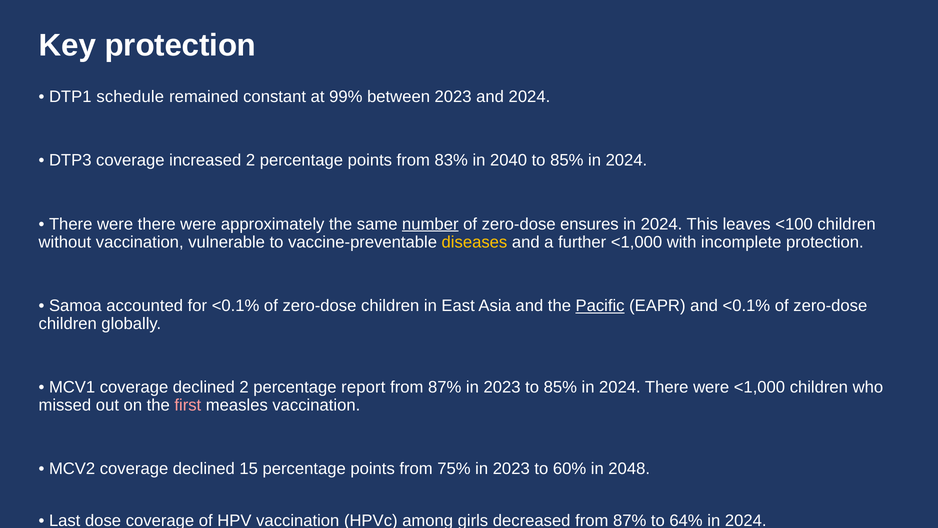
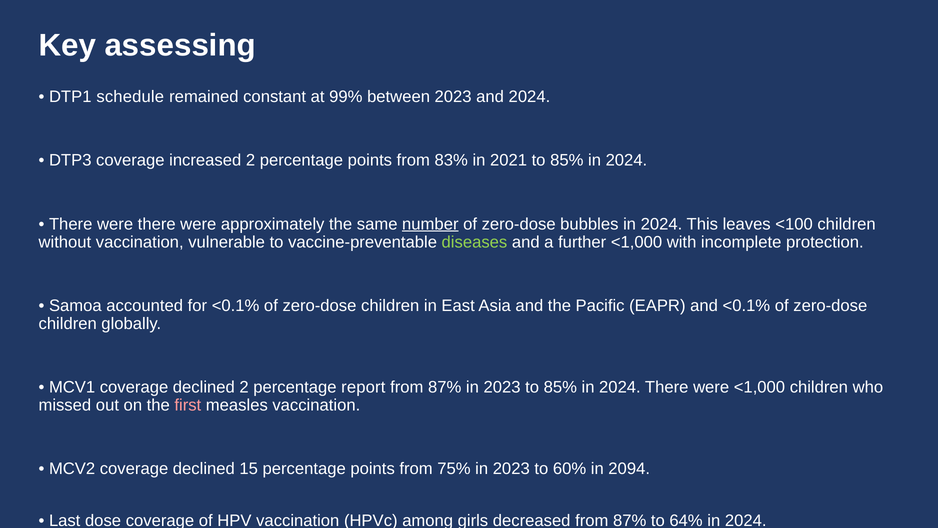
Key protection: protection -> assessing
2040: 2040 -> 2021
ensures: ensures -> bubbles
diseases colour: yellow -> light green
Pacific underline: present -> none
2048: 2048 -> 2094
